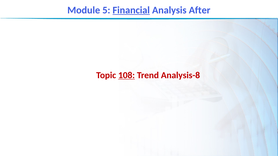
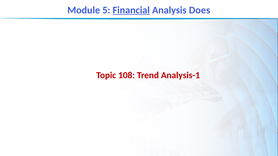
After: After -> Does
108 underline: present -> none
Analysis-8: Analysis-8 -> Analysis-1
